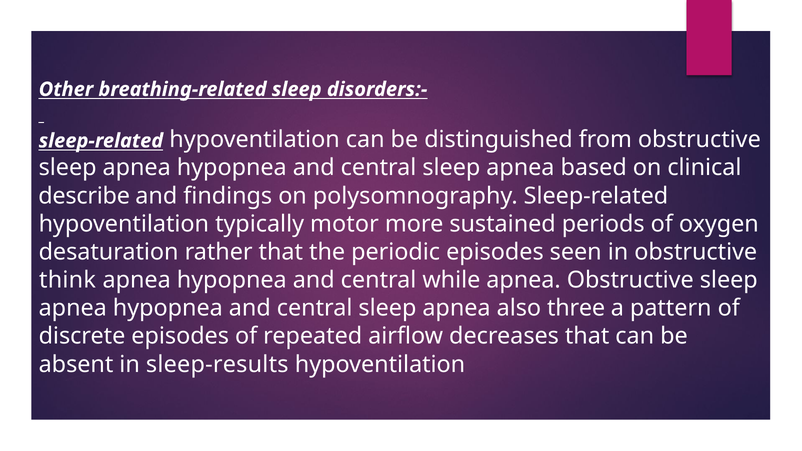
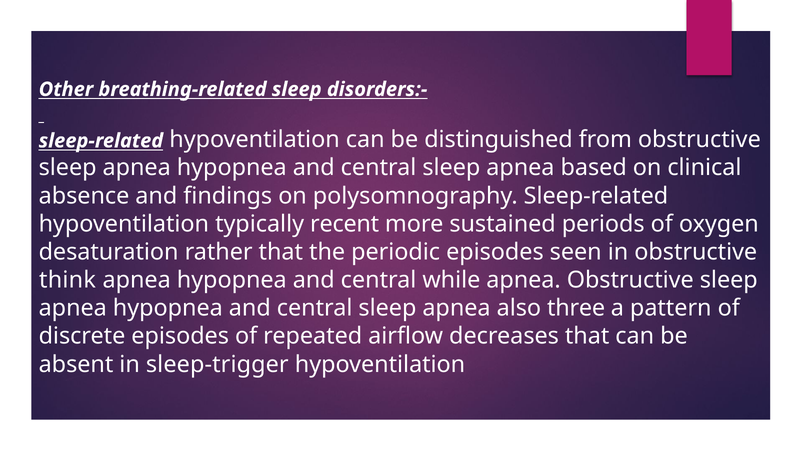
describe: describe -> absence
motor: motor -> recent
sleep-results: sleep-results -> sleep-trigger
